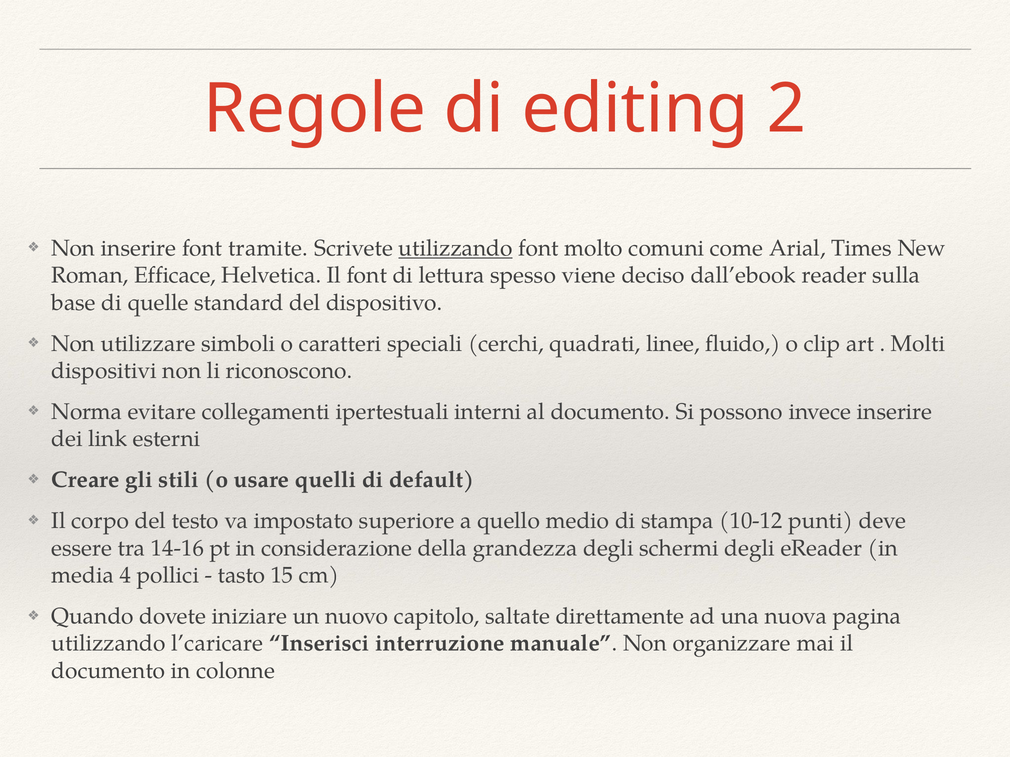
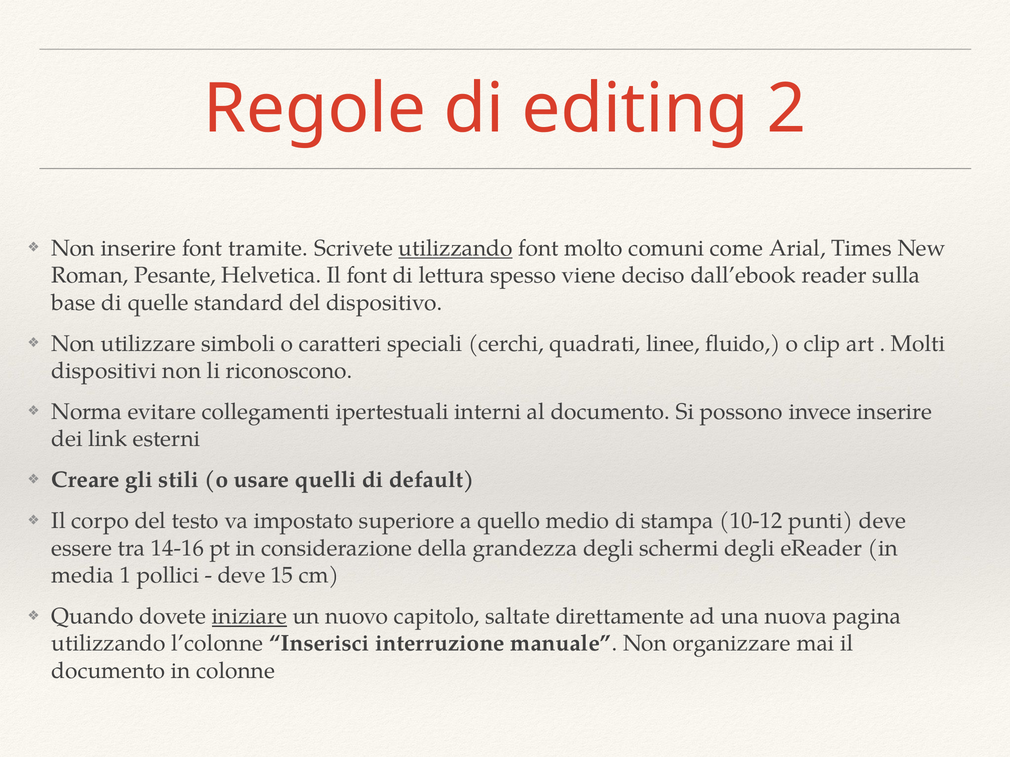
Efficace: Efficace -> Pesante
4: 4 -> 1
tasto at (242, 576): tasto -> deve
iniziare underline: none -> present
l’caricare: l’caricare -> l’colonne
